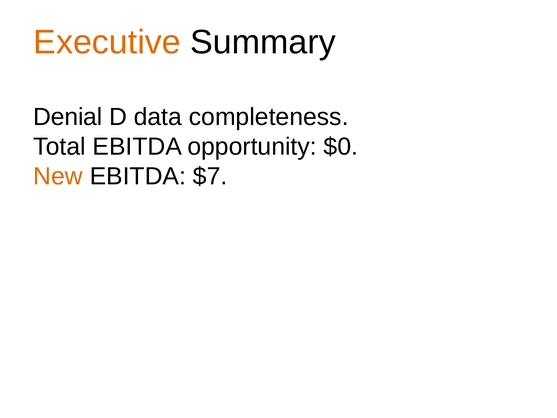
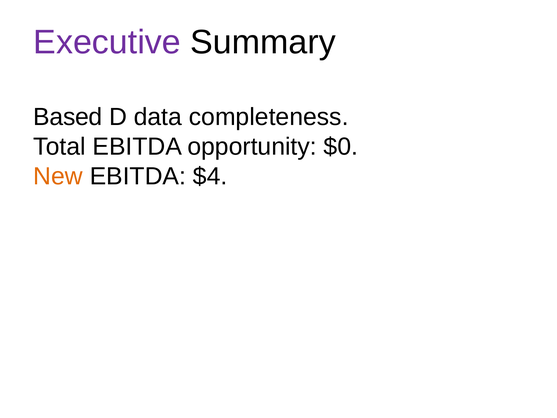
Executive colour: orange -> purple
Denial: Denial -> Based
$7: $7 -> $4
